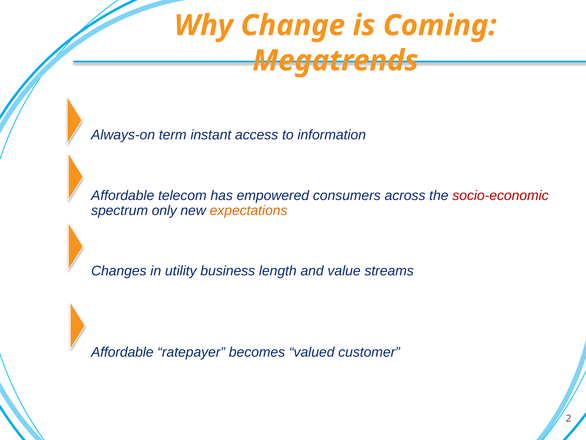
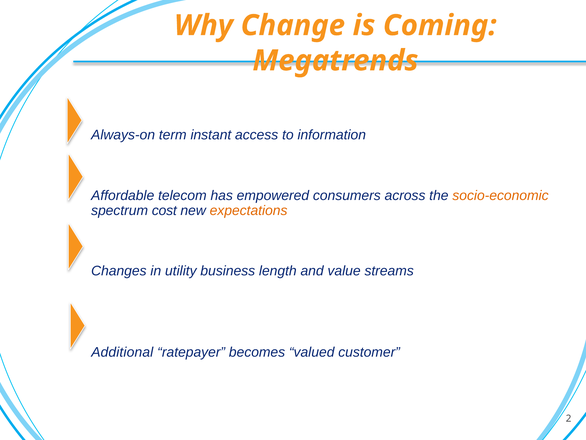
socio-economic colour: red -> orange
only: only -> cost
Affordable at (122, 352): Affordable -> Additional
